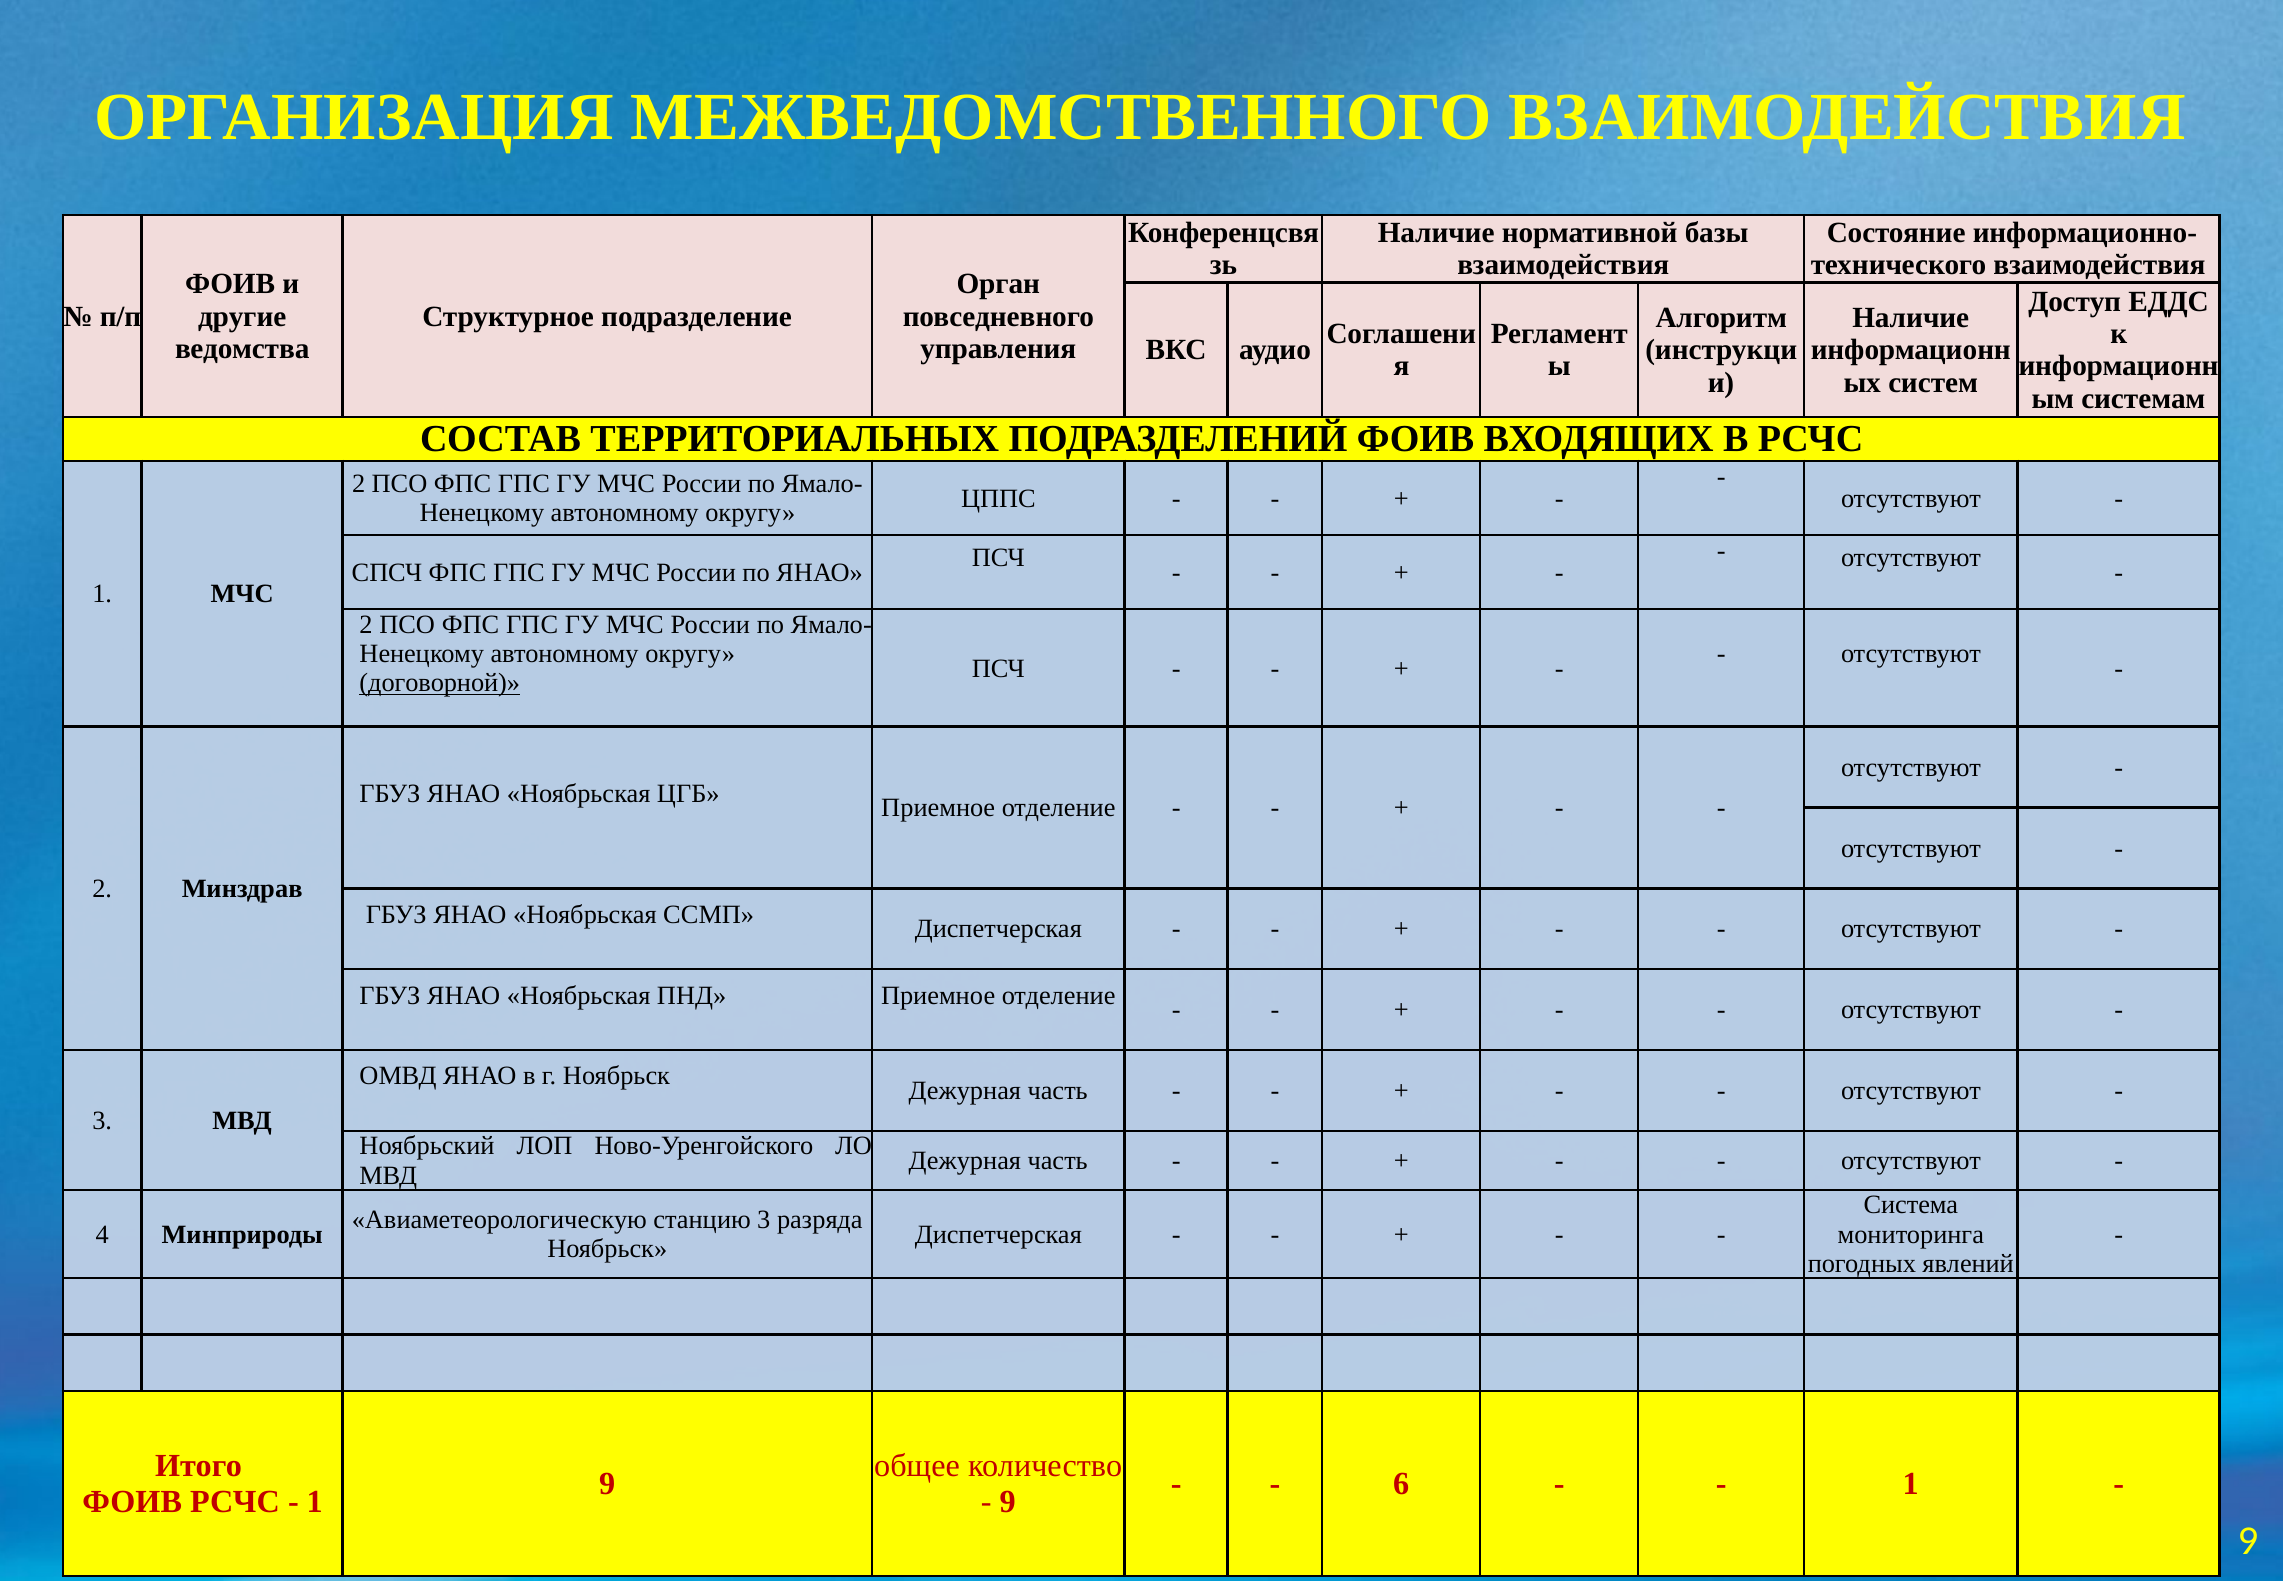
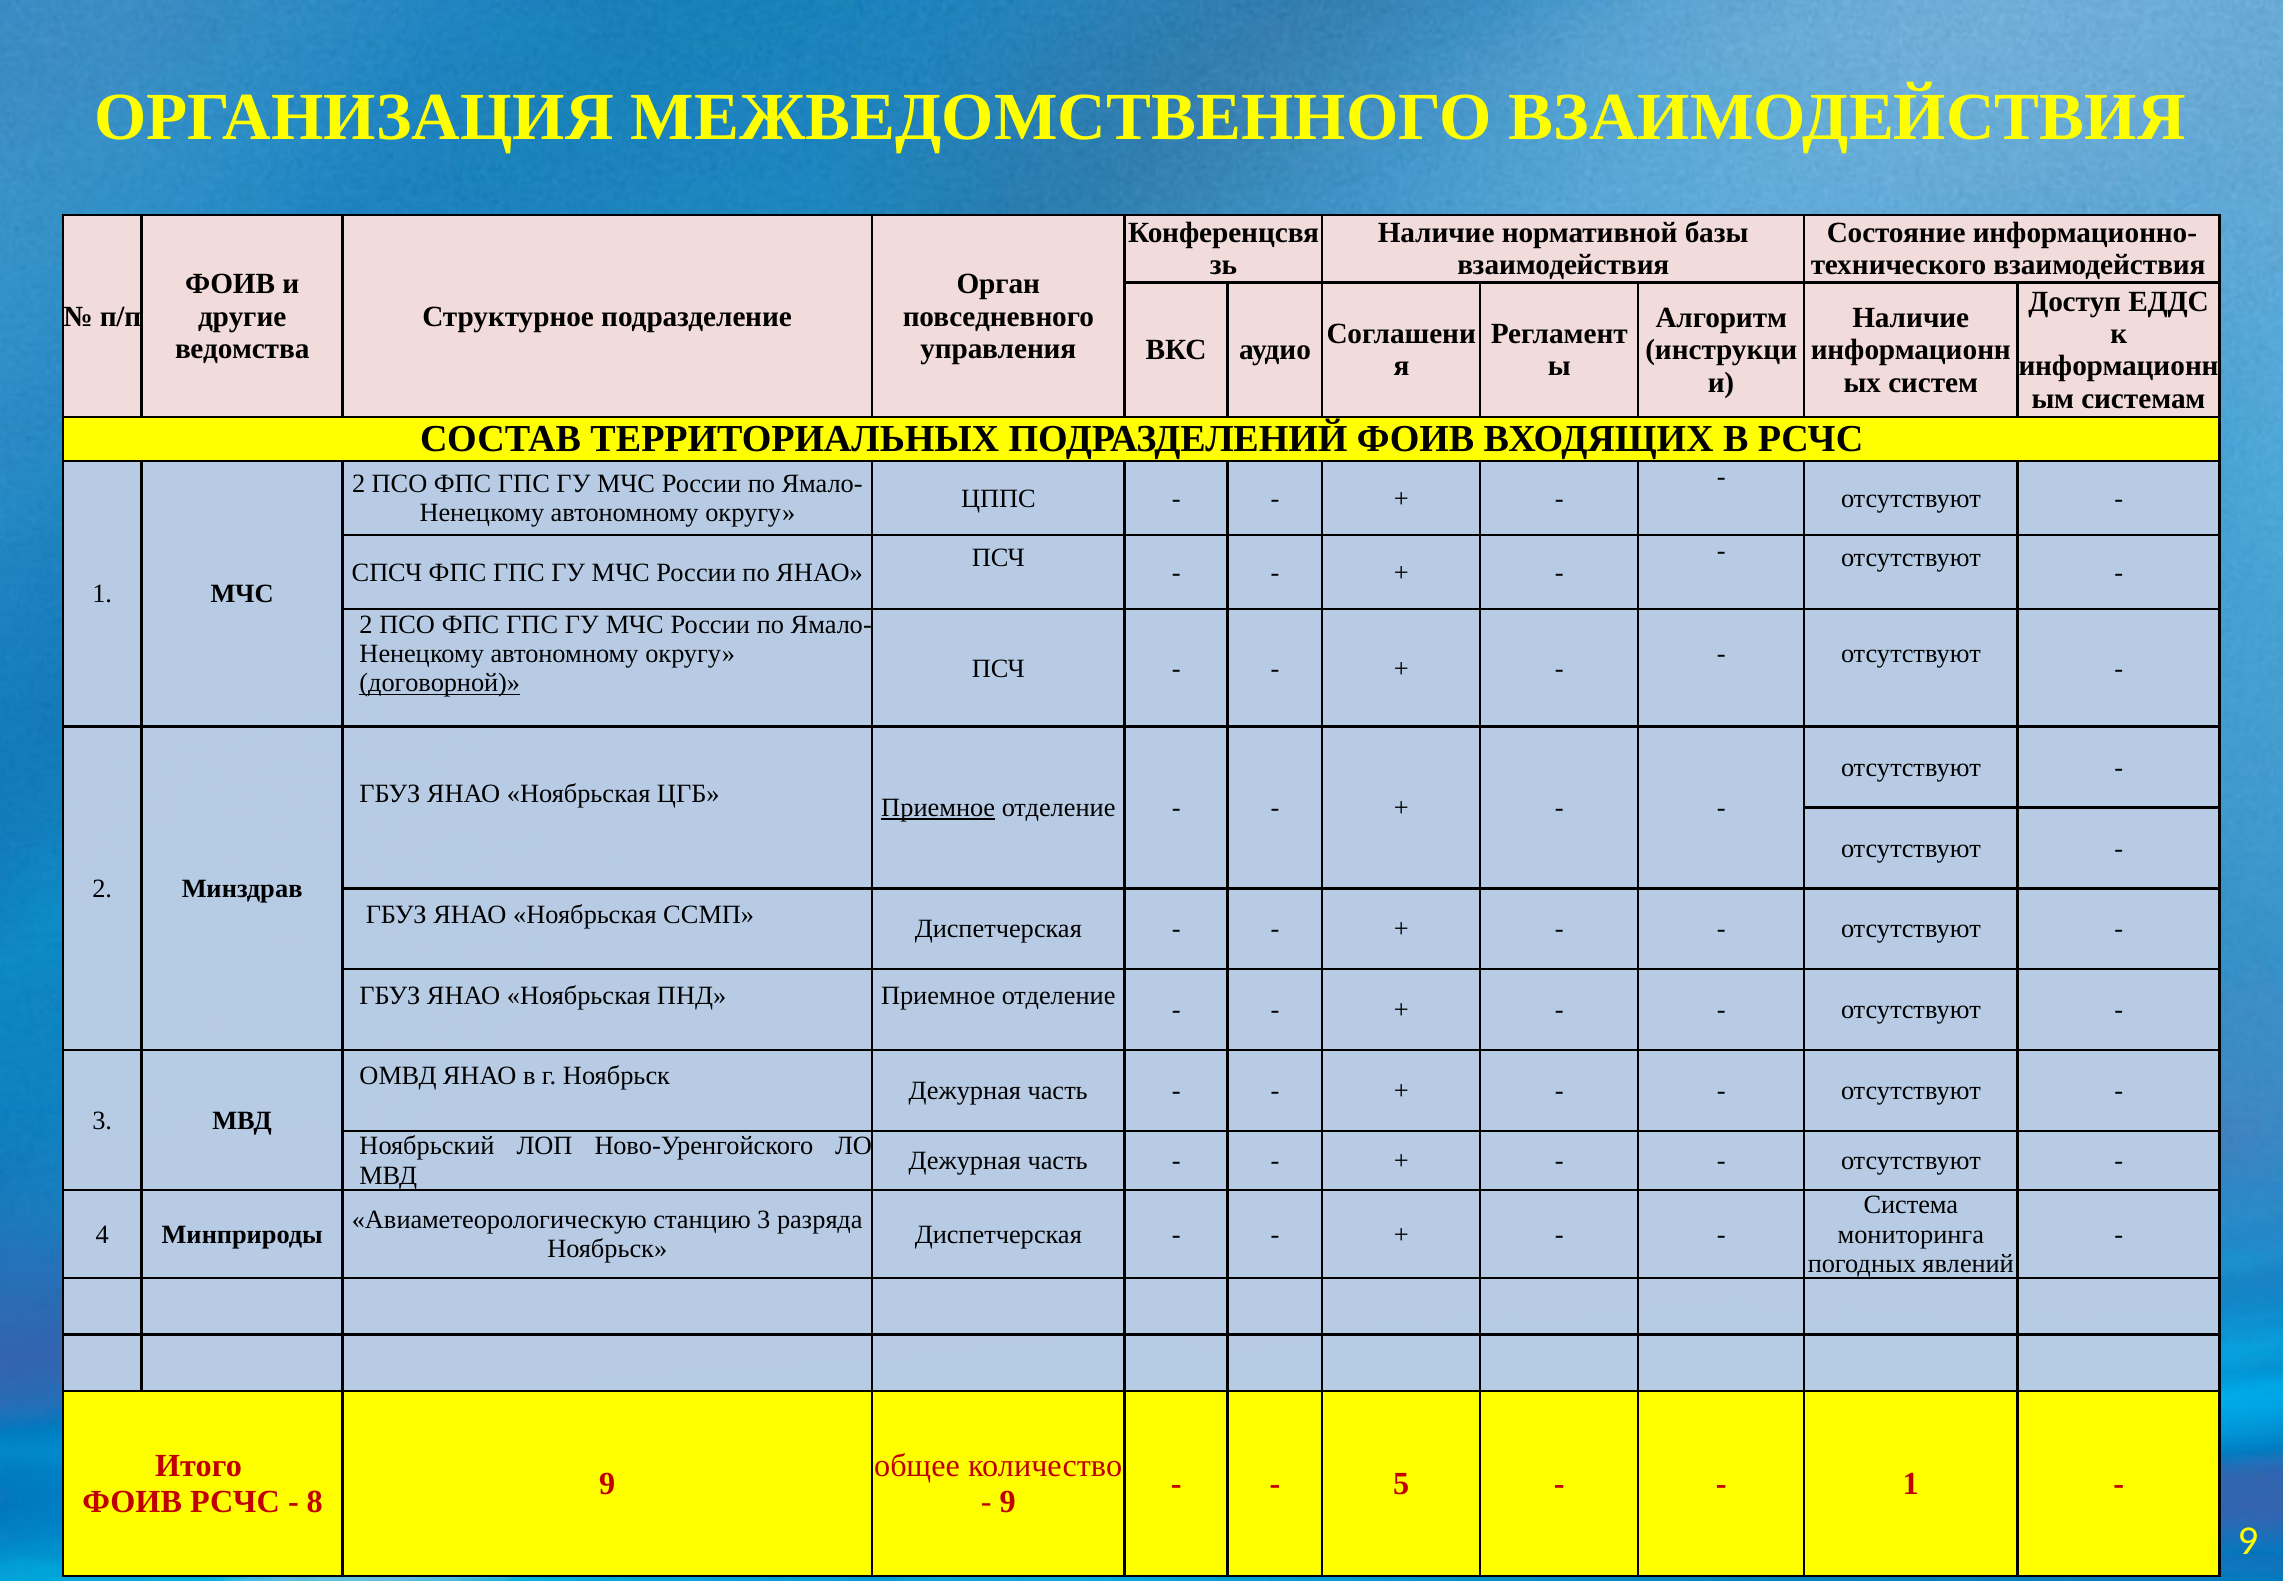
Приемное at (938, 808) underline: none -> present
6: 6 -> 5
1 at (315, 1501): 1 -> 8
